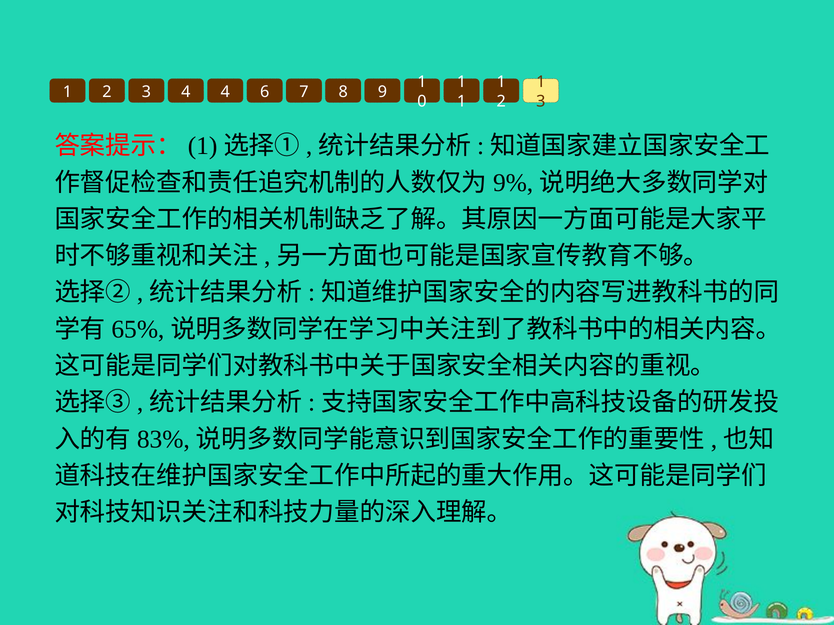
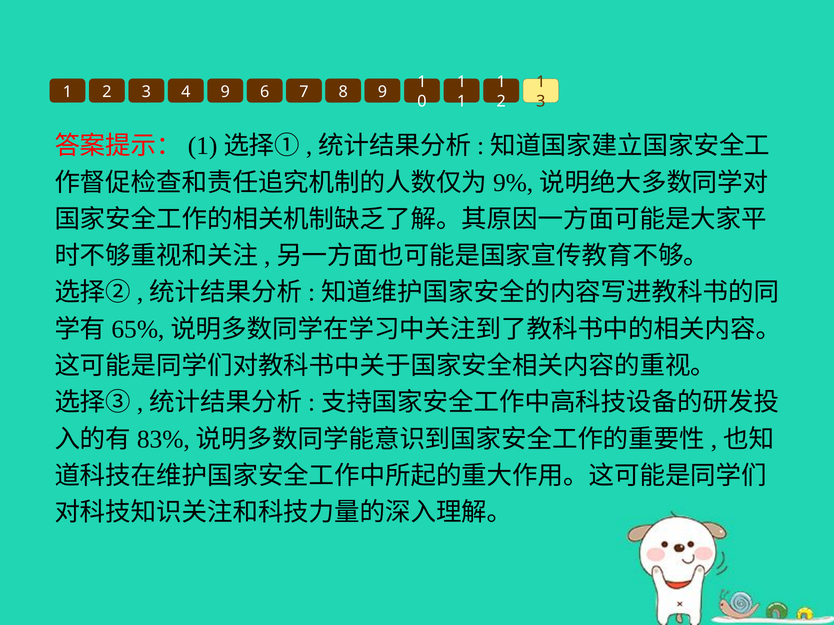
4 4: 4 -> 9
